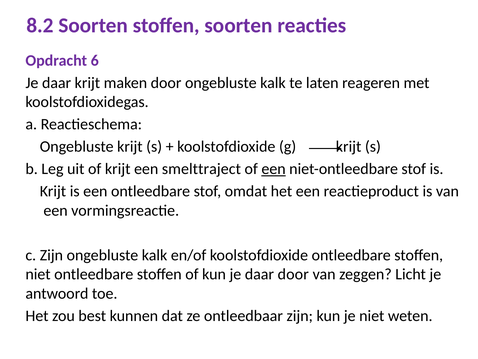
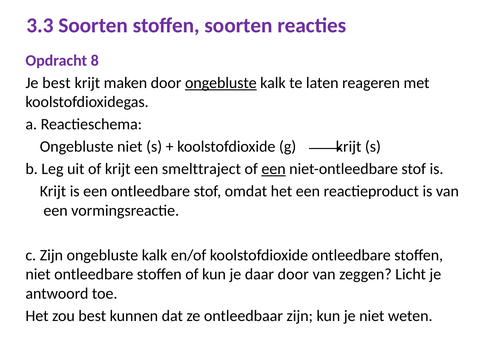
8.2: 8.2 -> 3.3
6: 6 -> 8
daar at (57, 83): daar -> best
ongebluste at (221, 83) underline: none -> present
Ongebluste krijt: krijt -> niet
